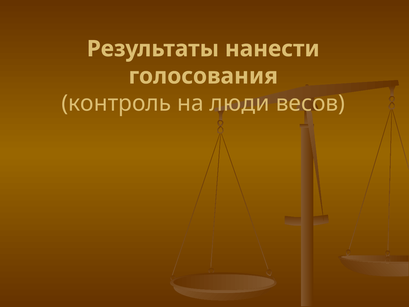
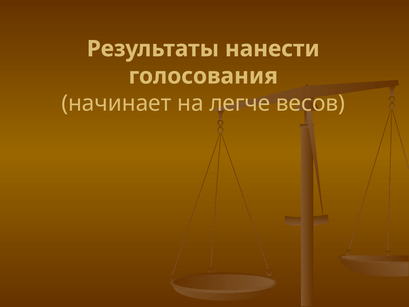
контроль: контроль -> начинает
люди: люди -> легче
